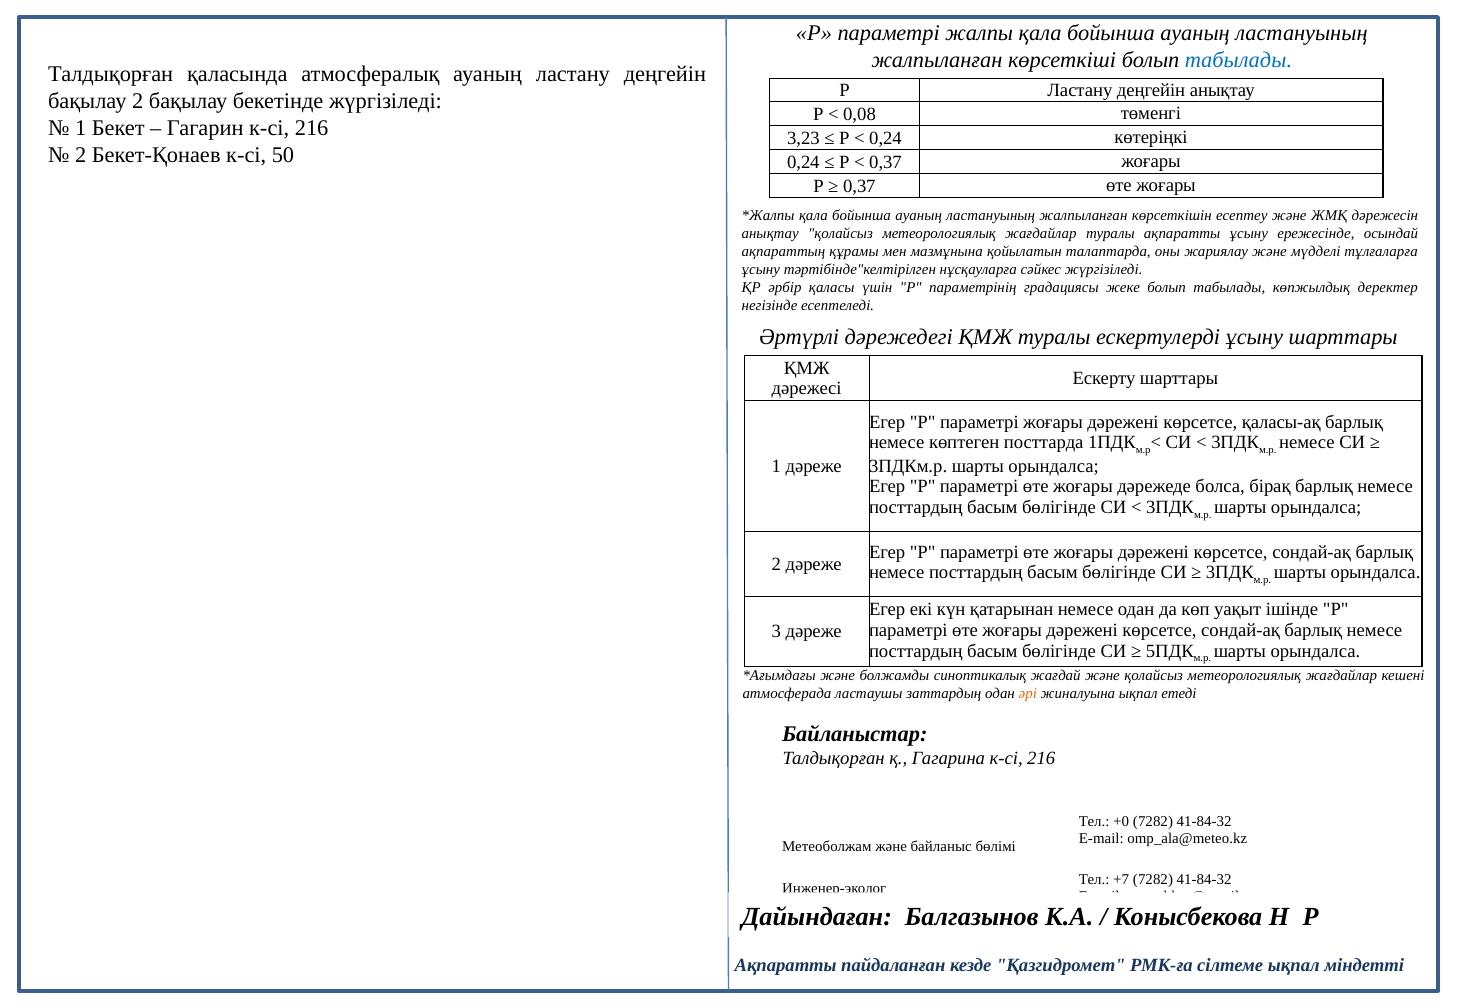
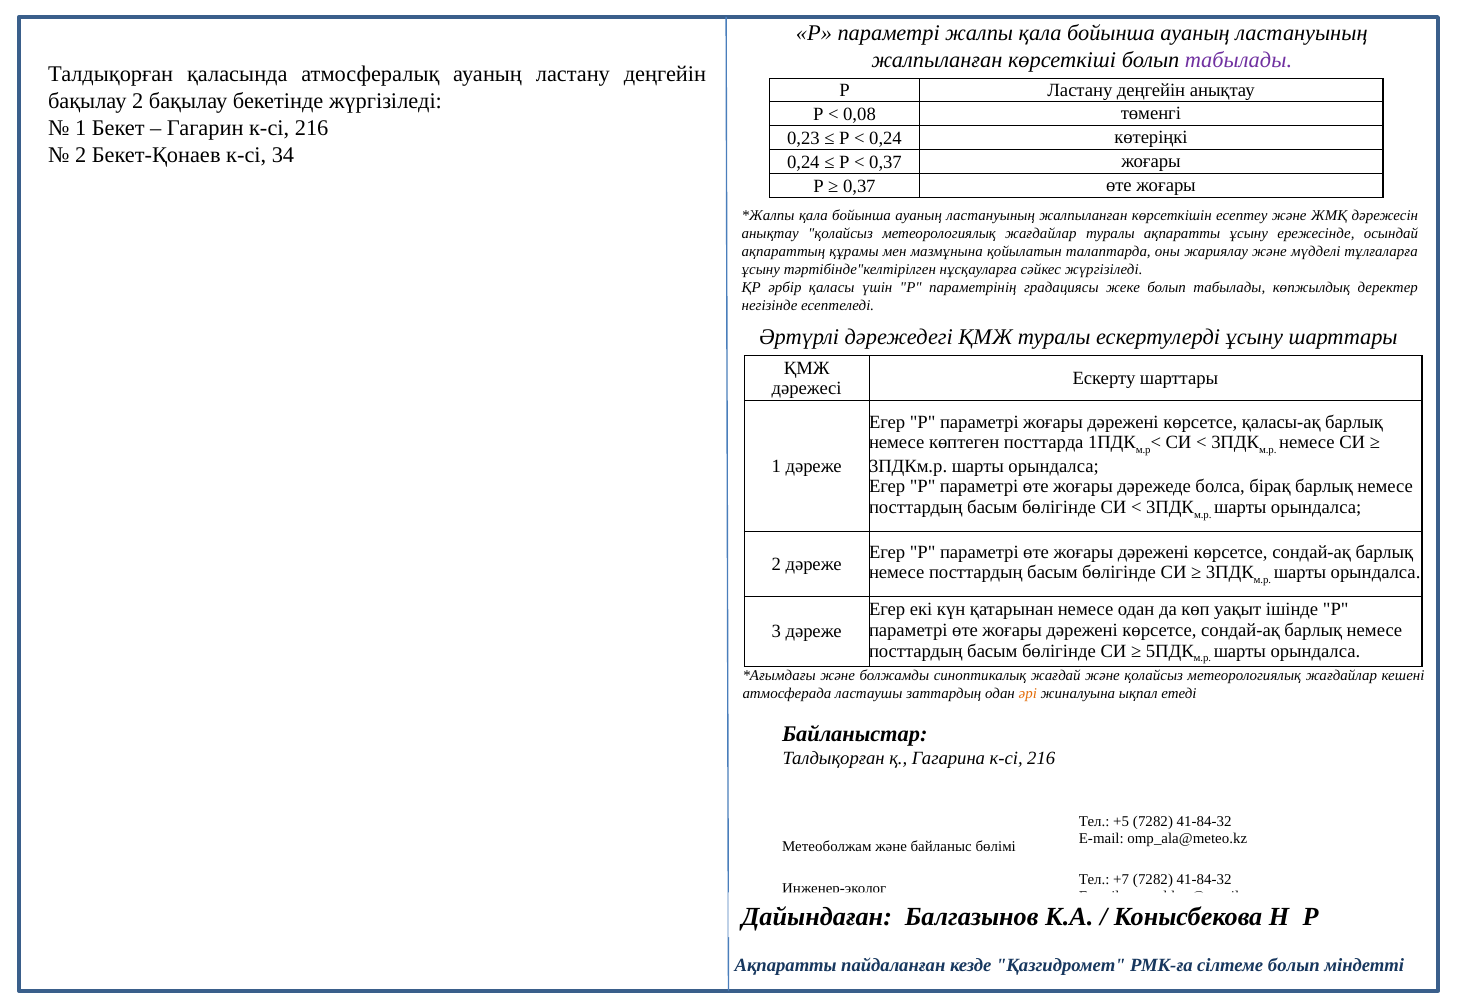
табылады at (1239, 60) colour: blue -> purple
3,23: 3,23 -> 0,23
50: 50 -> 34
+0: +0 -> +5
сілтеме ықпал: ықпал -> болып
